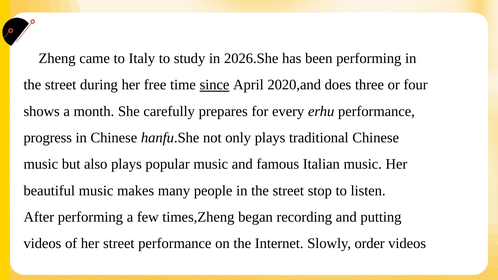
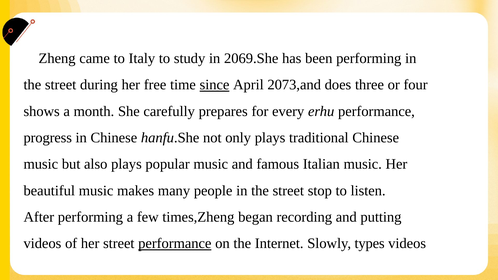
2026.She: 2026.She -> 2069.She
2020,and: 2020,and -> 2073,and
performance at (175, 244) underline: none -> present
order: order -> types
